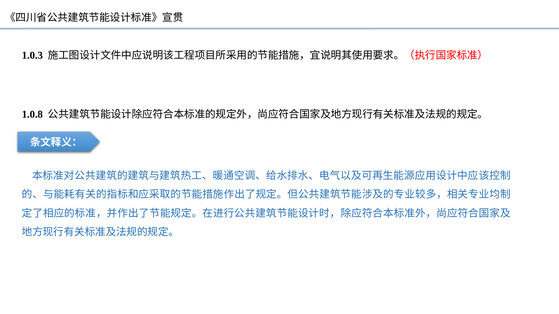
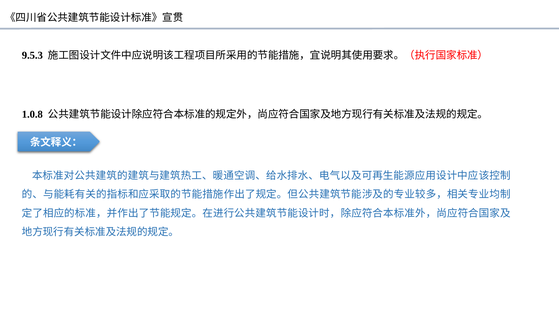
1.0.3: 1.0.3 -> 9.5.3
